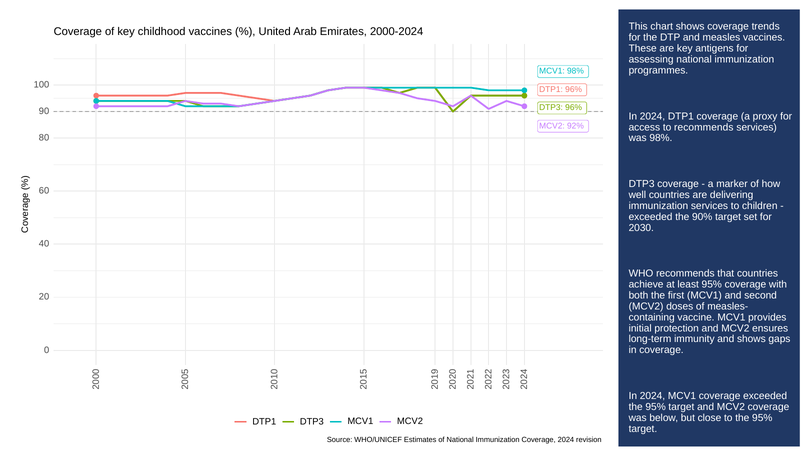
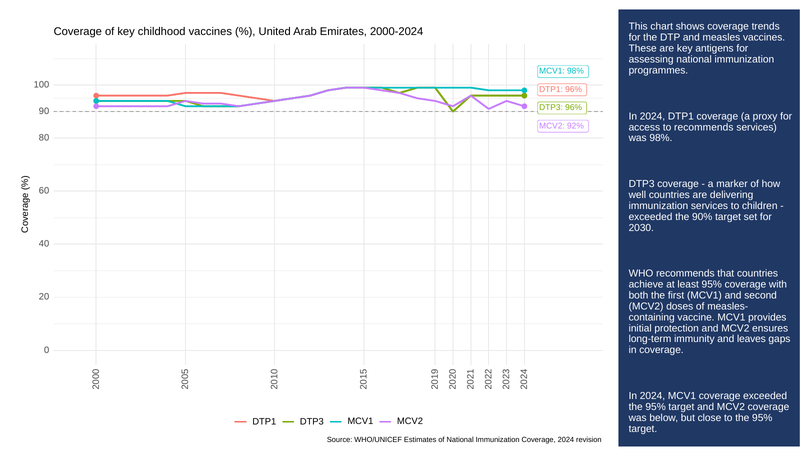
and shows: shows -> leaves
